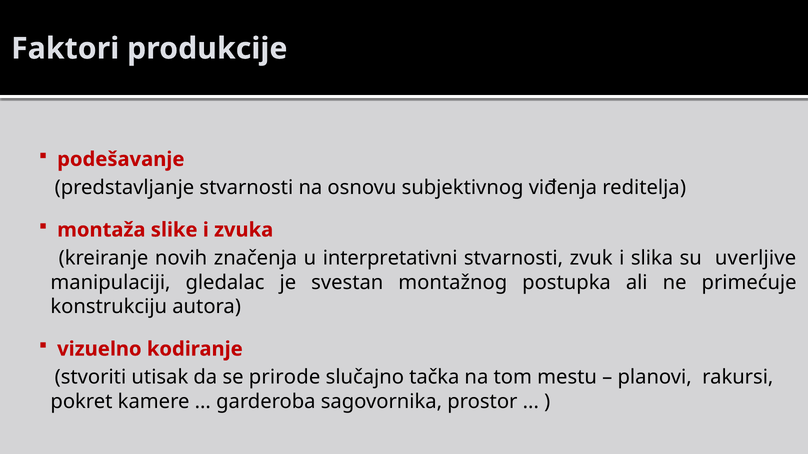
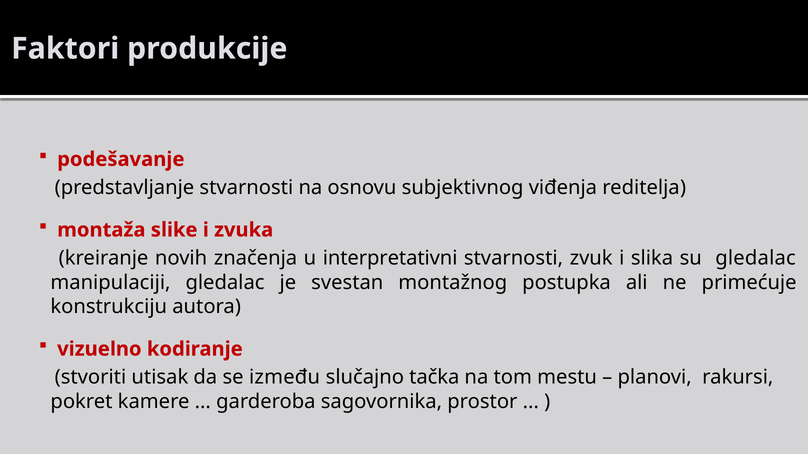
su uverljive: uverljive -> gledalac
prirode: prirode -> između
